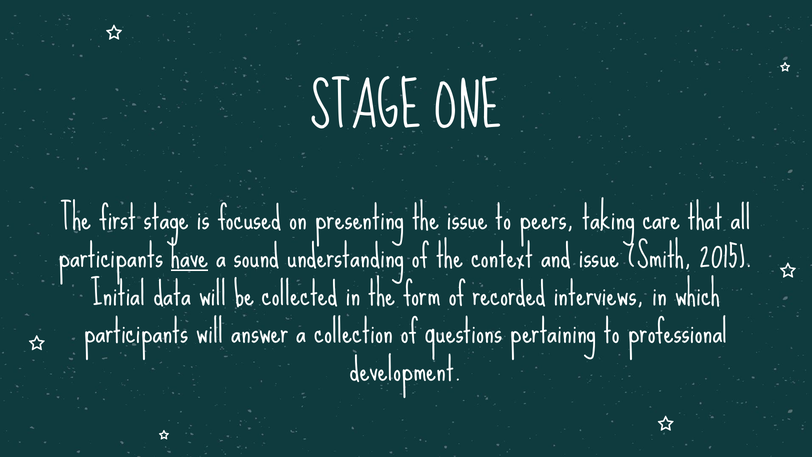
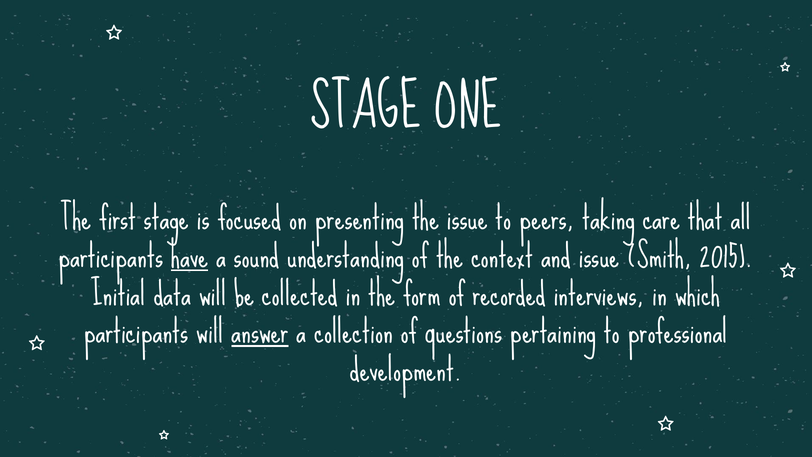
answer underline: none -> present
